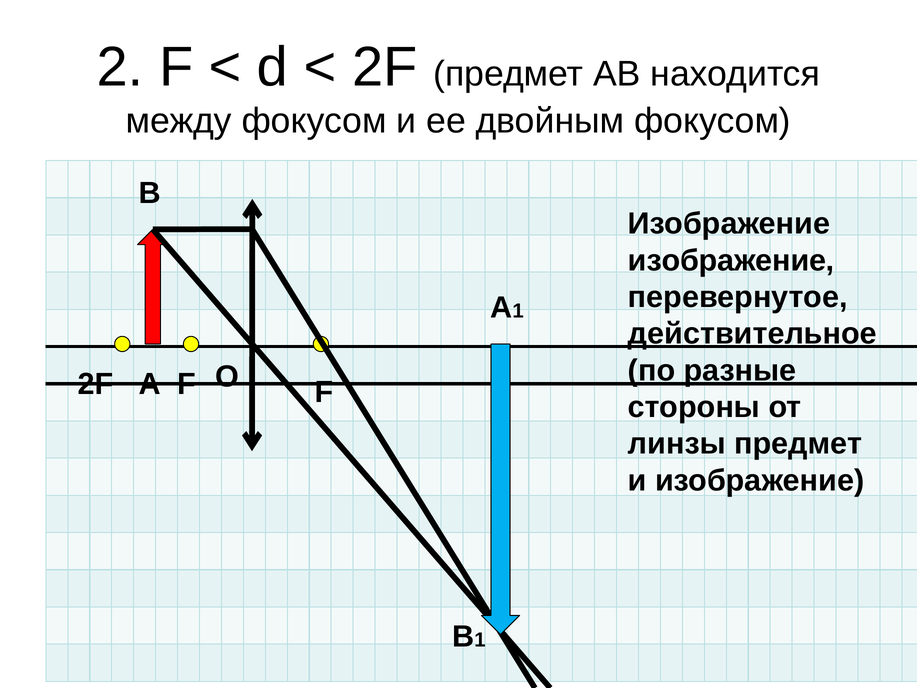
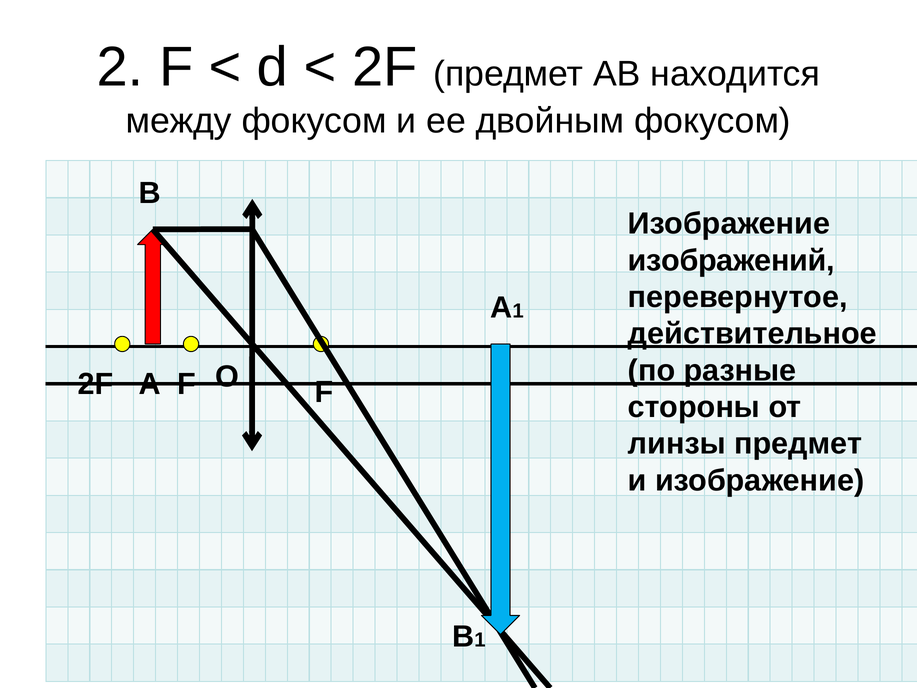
изображение at (731, 260): изображение -> изображений
